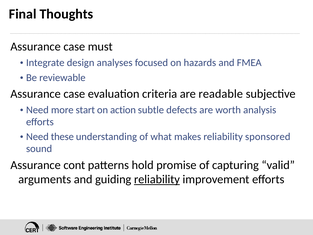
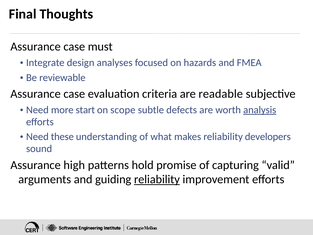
action: action -> scope
analysis underline: none -> present
sponsored: sponsored -> developers
cont: cont -> high
